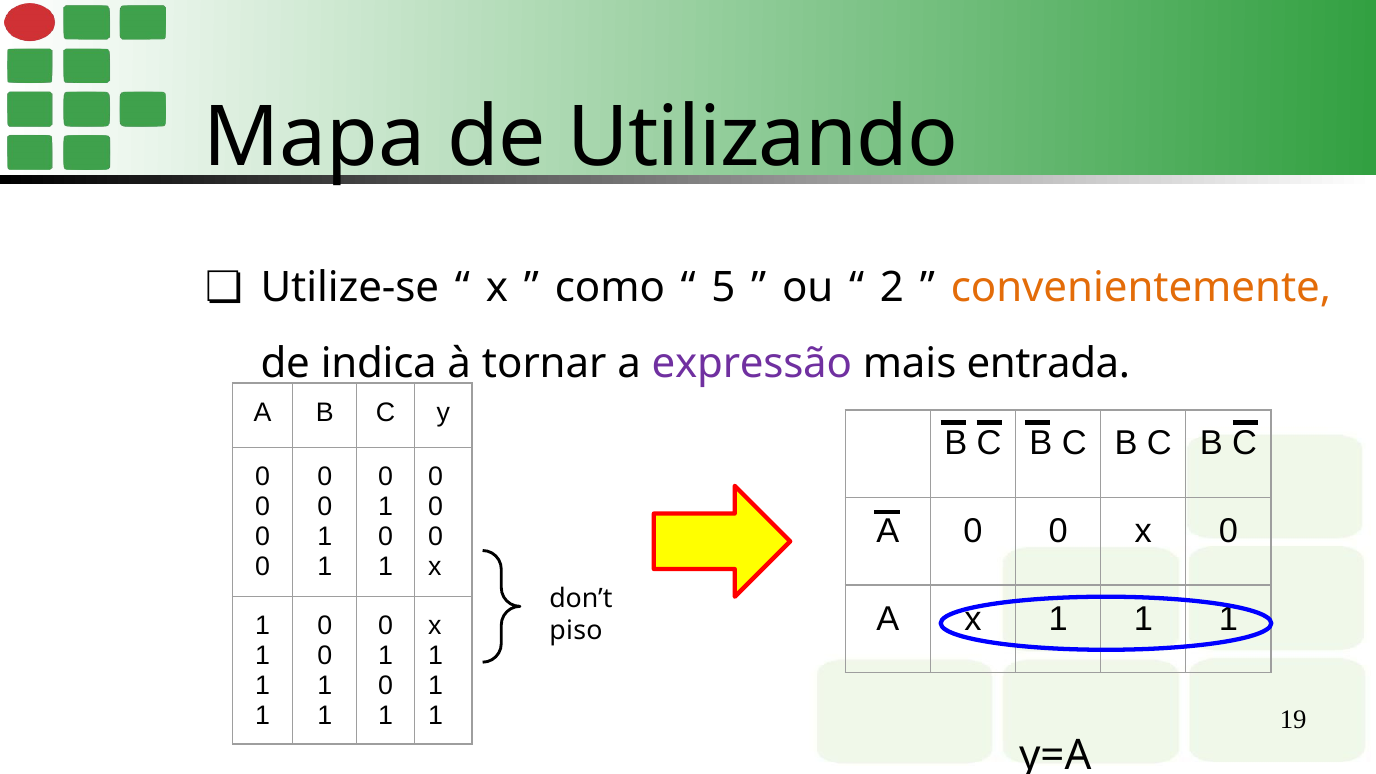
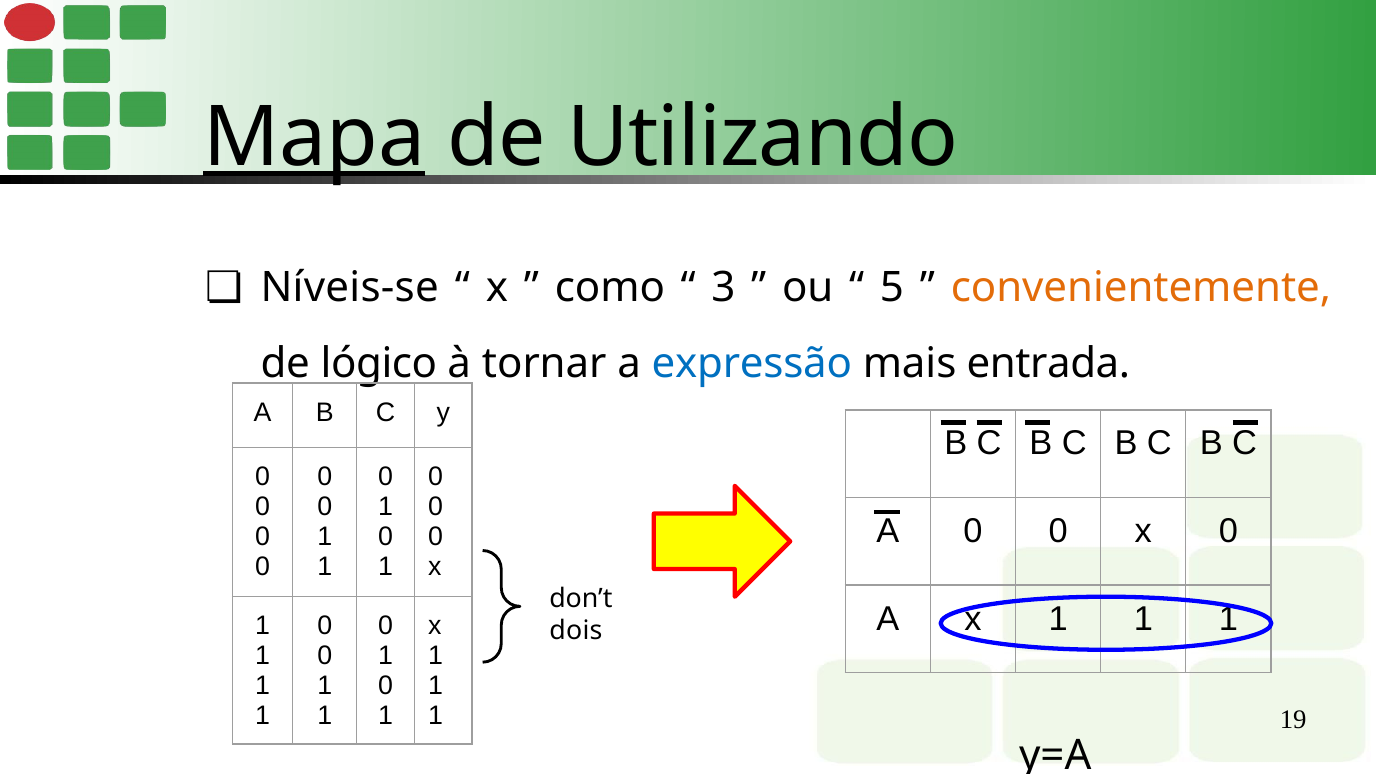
Mapa underline: none -> present
Utilize-se: Utilize-se -> Níveis-se
5: 5 -> 3
2: 2 -> 5
indica: indica -> lógico
expressão colour: purple -> blue
piso: piso -> dois
